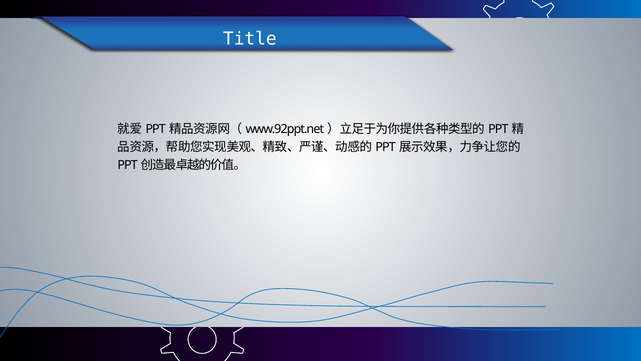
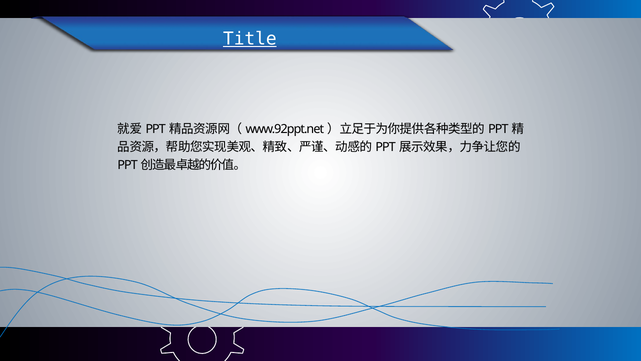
Title underline: none -> present
